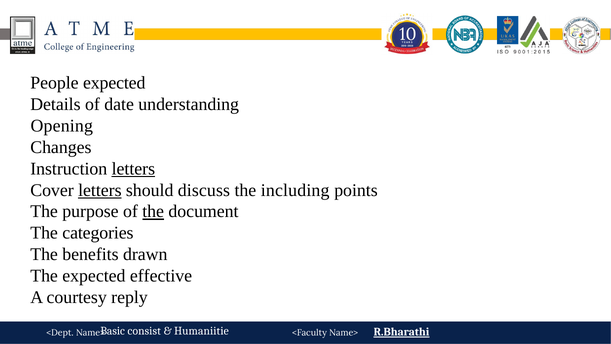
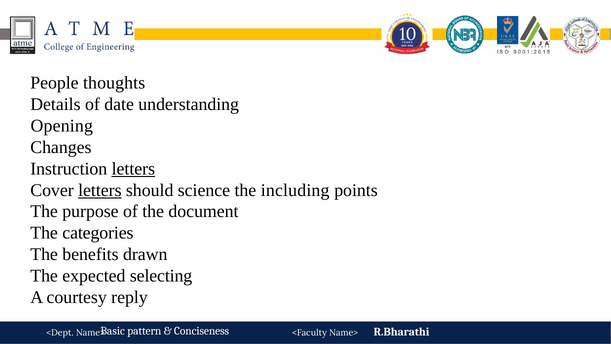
People expected: expected -> thoughts
discuss: discuss -> science
the at (153, 211) underline: present -> none
effective: effective -> selecting
consist: consist -> pattern
Humaniitie: Humaniitie -> Conciseness
R.Bharathi underline: present -> none
